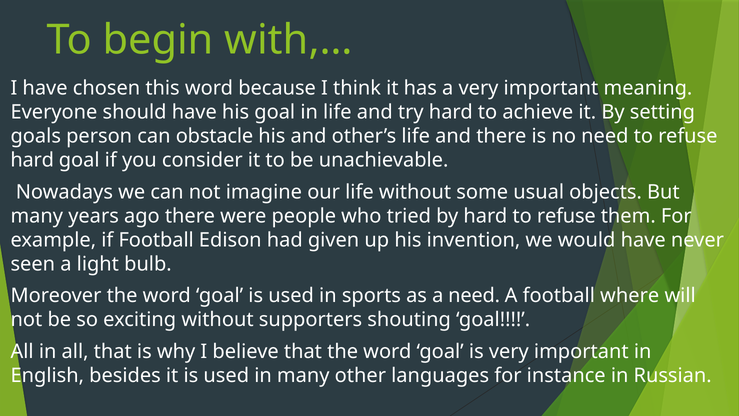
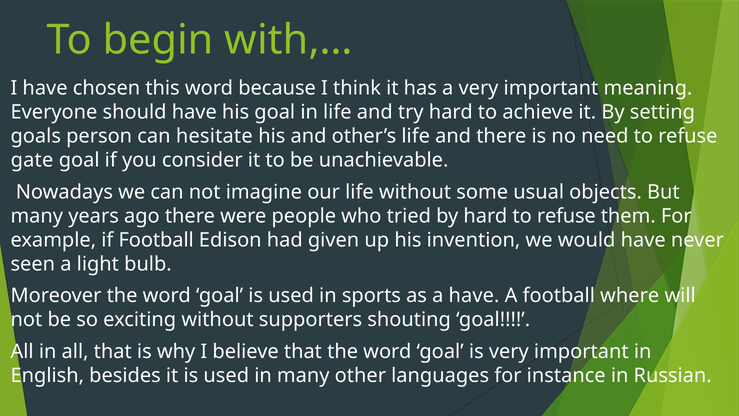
obstacle: obstacle -> hesitate
hard at (32, 160): hard -> gate
a need: need -> have
